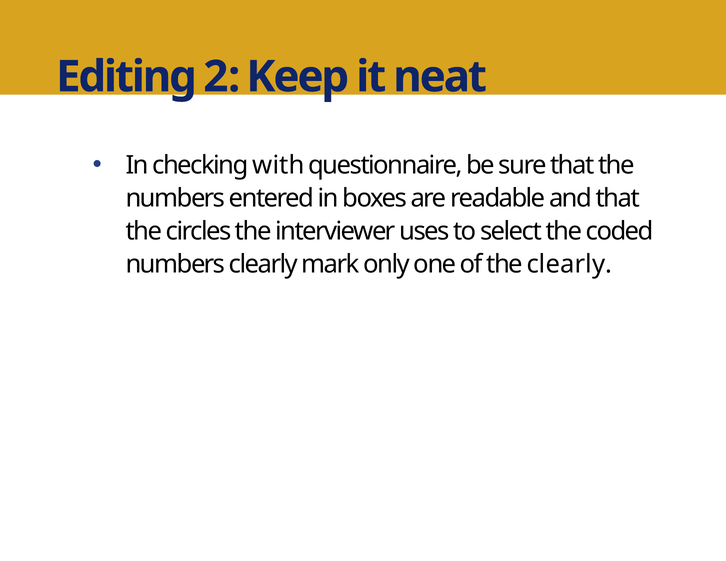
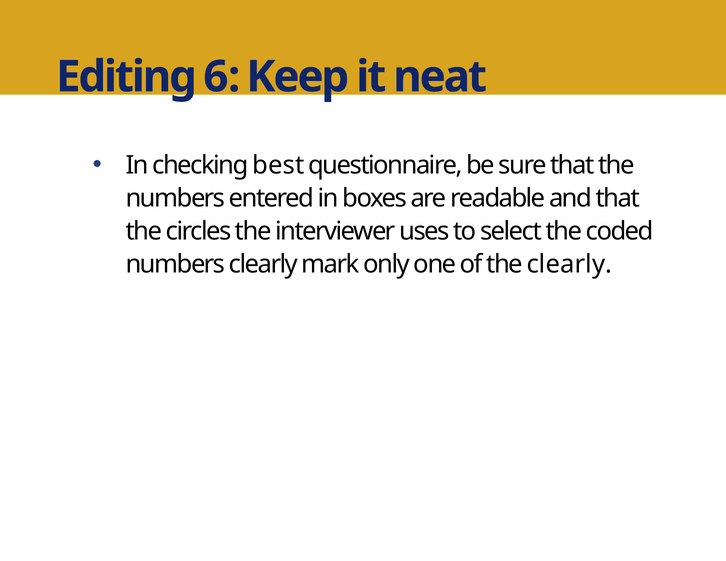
2: 2 -> 6
with: with -> best
